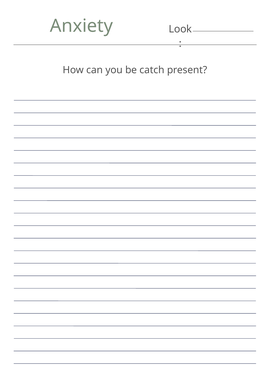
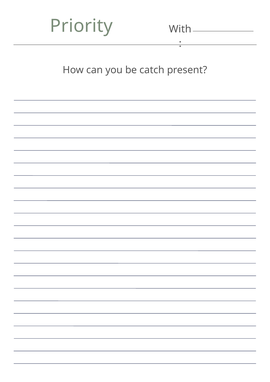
Anxiety: Anxiety -> Priority
Look: Look -> With
